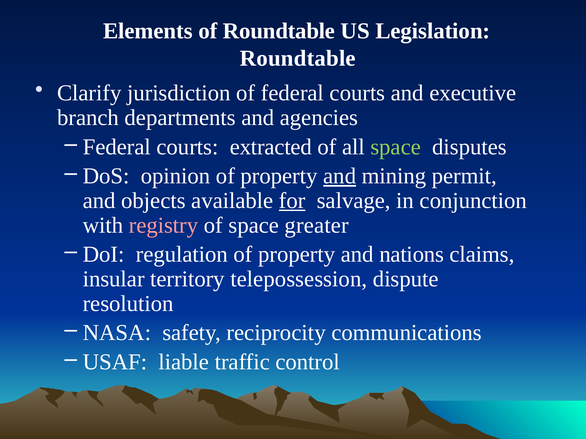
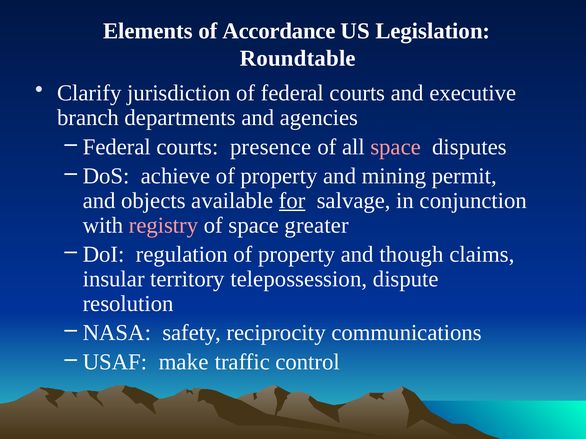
of Roundtable: Roundtable -> Accordance
extracted: extracted -> presence
space at (396, 147) colour: light green -> pink
opinion: opinion -> achieve
and at (340, 176) underline: present -> none
nations: nations -> though
liable: liable -> make
